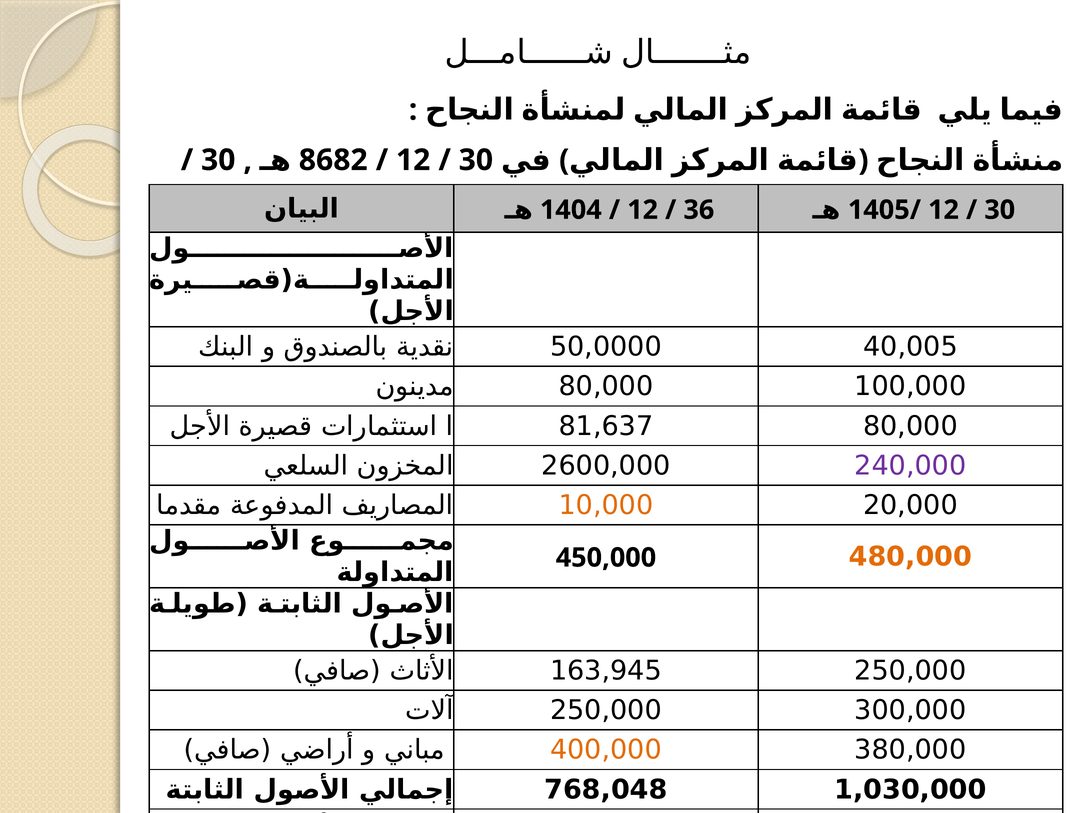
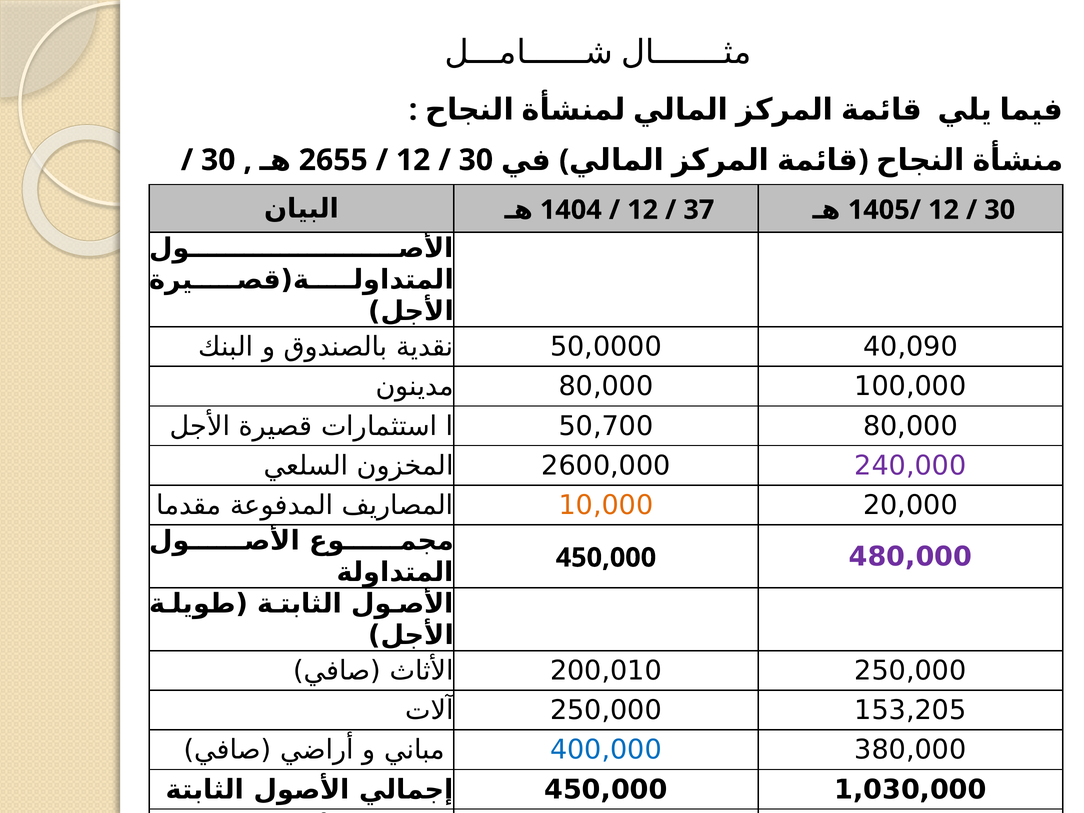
8682: 8682 -> 2655
36: 36 -> 37
40,005: 40,005 -> 40,090
81,637: 81,637 -> 50,700
480,000 colour: orange -> purple
163,945: 163,945 -> 200,010
300,000: 300,000 -> 153,205
400,000 colour: orange -> blue
768,048 at (606, 790): 768,048 -> 450,000
